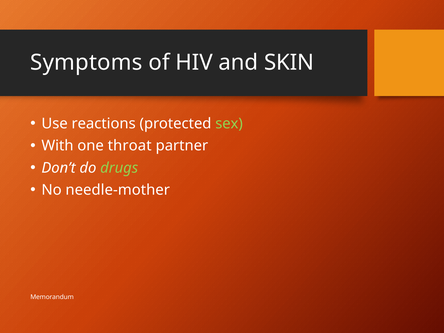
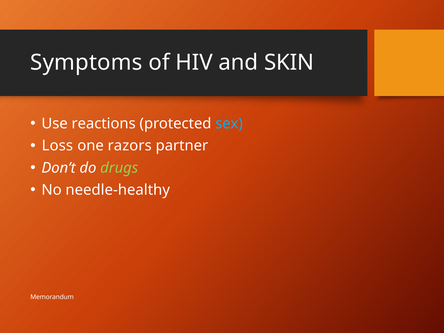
sex colour: light green -> light blue
With: With -> Loss
throat: throat -> razors
needle-mother: needle-mother -> needle-healthy
